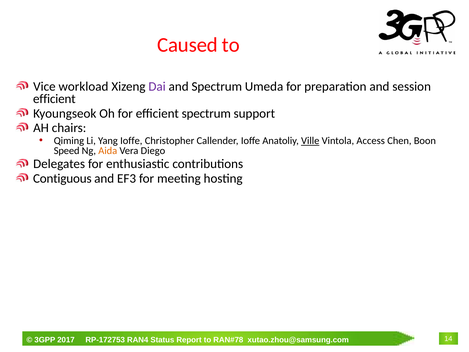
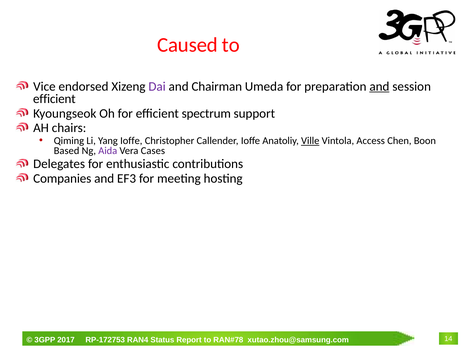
workload: workload -> endorsed
and Spectrum: Spectrum -> Chairman
and at (379, 86) underline: none -> present
Speed: Speed -> Based
Aida colour: orange -> purple
Diego: Diego -> Cases
Contiguous: Contiguous -> Companies
